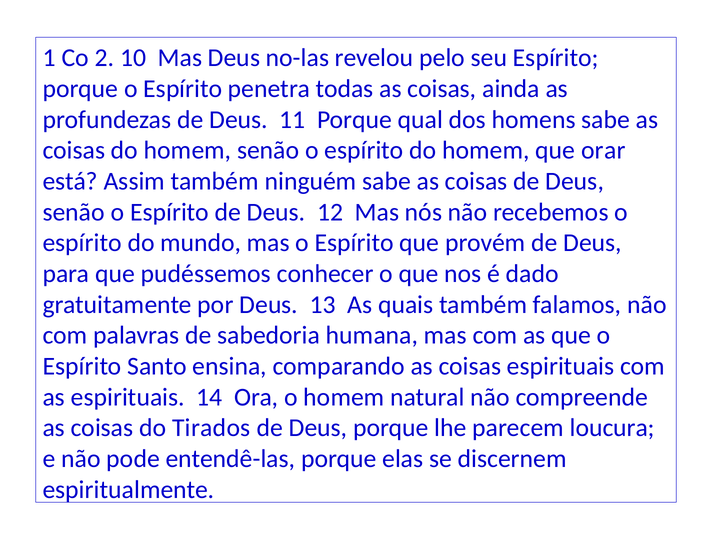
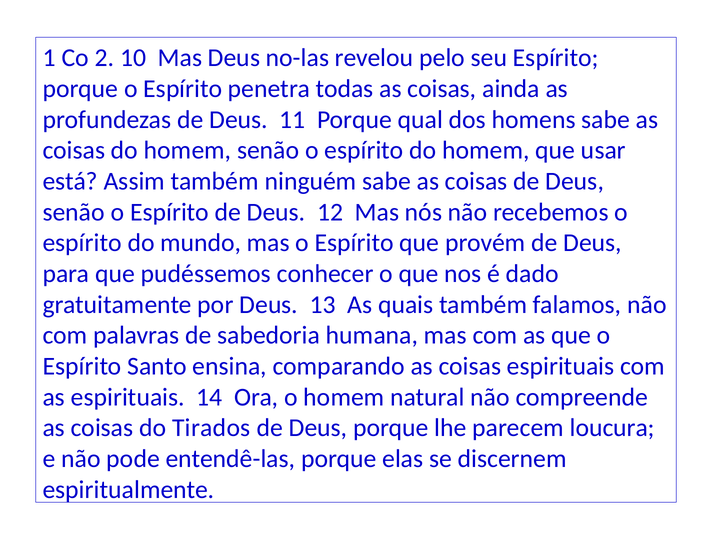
orar: orar -> usar
